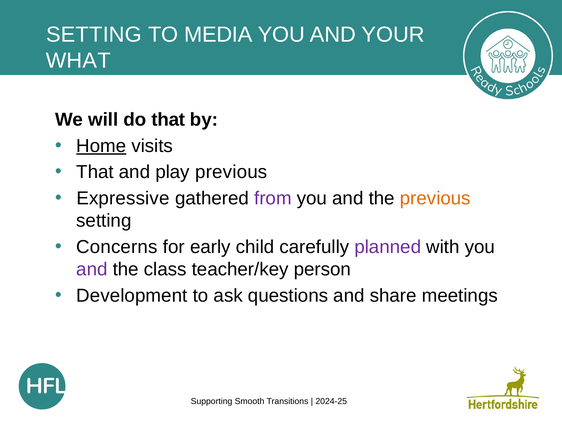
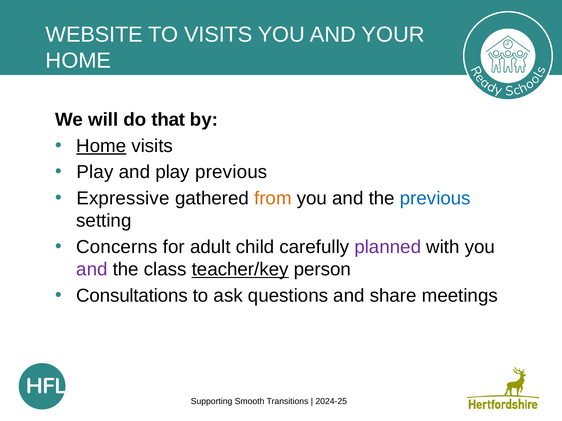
SETTING at (94, 35): SETTING -> WEBSITE
TO MEDIA: MEDIA -> VISITS
WHAT at (78, 61): WHAT -> HOME
That at (95, 172): That -> Play
from colour: purple -> orange
previous at (435, 199) colour: orange -> blue
early: early -> adult
teacher/key underline: none -> present
Development: Development -> Consultations
